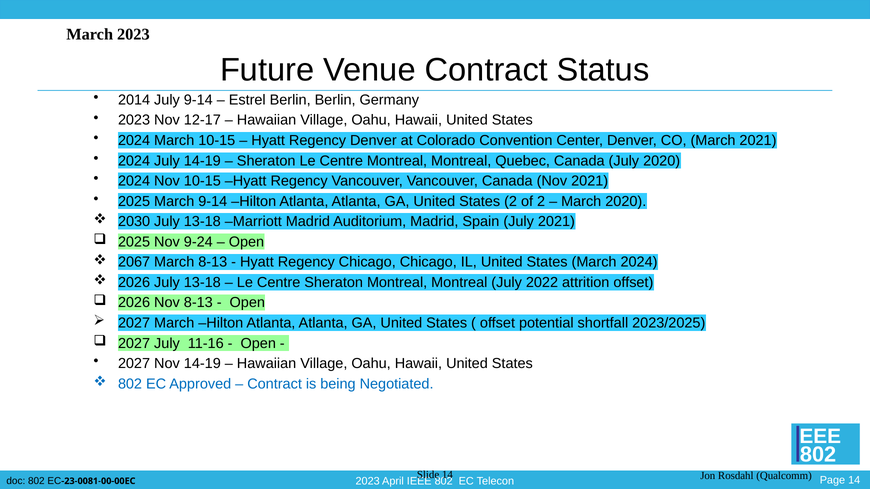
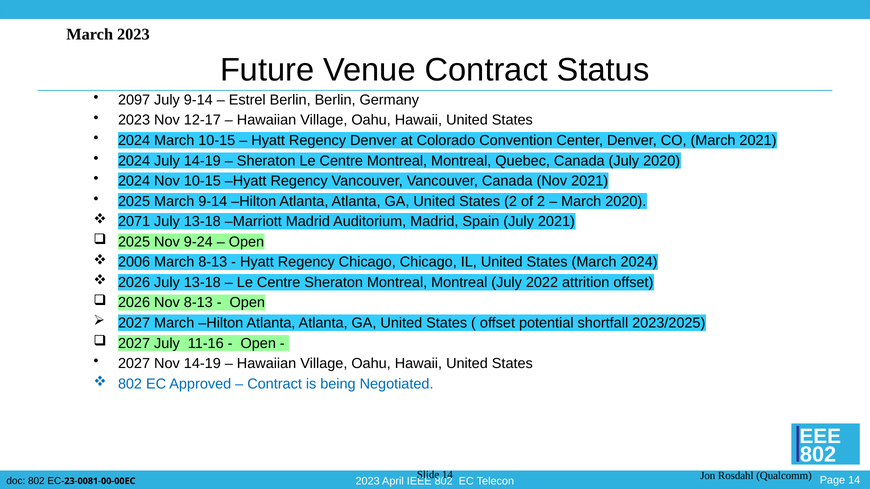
2014: 2014 -> 2097
2030: 2030 -> 2071
2067: 2067 -> 2006
